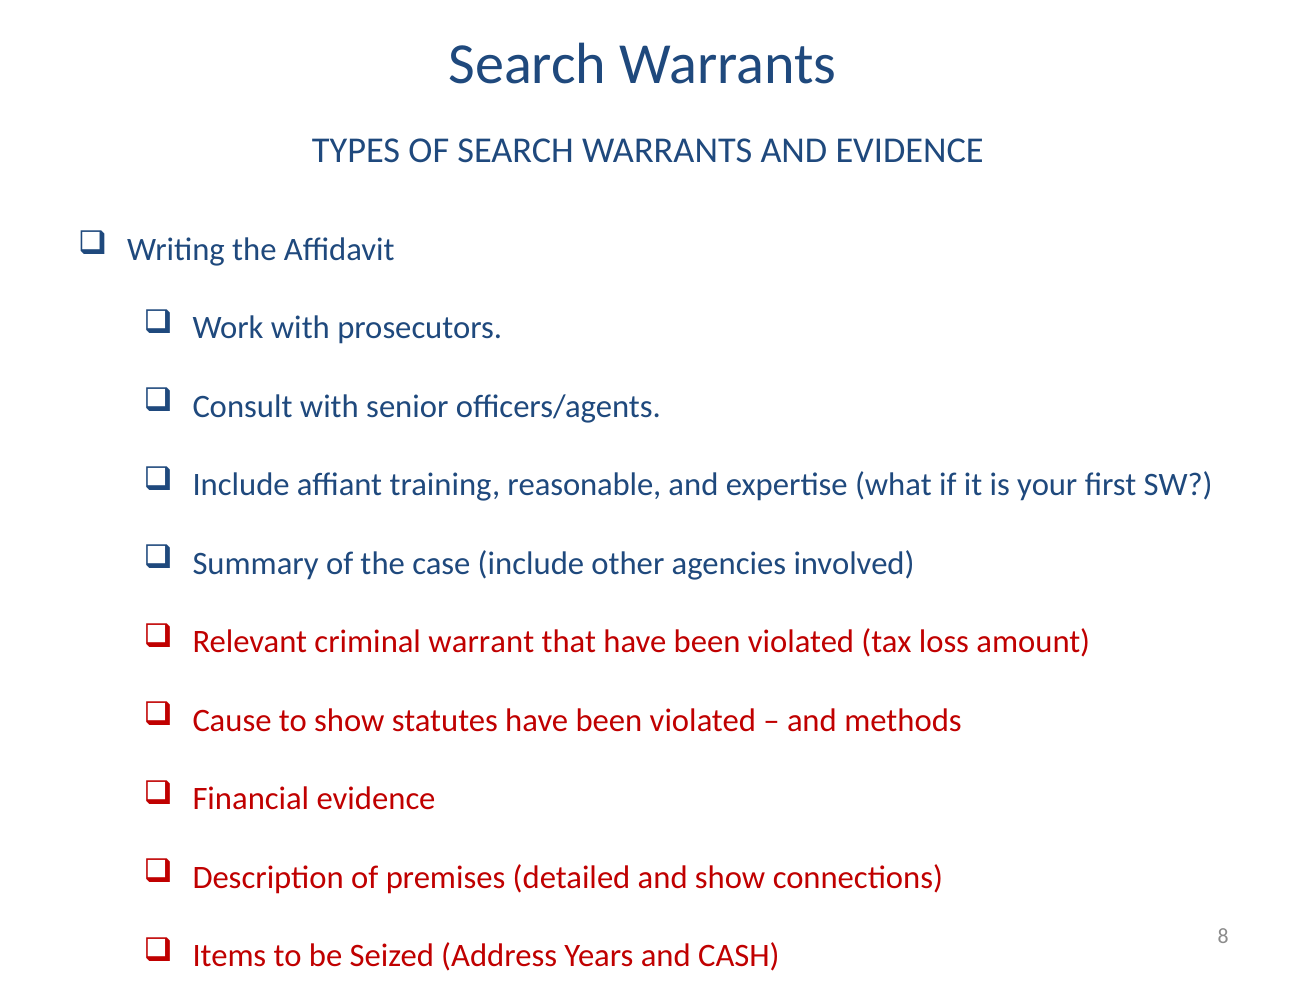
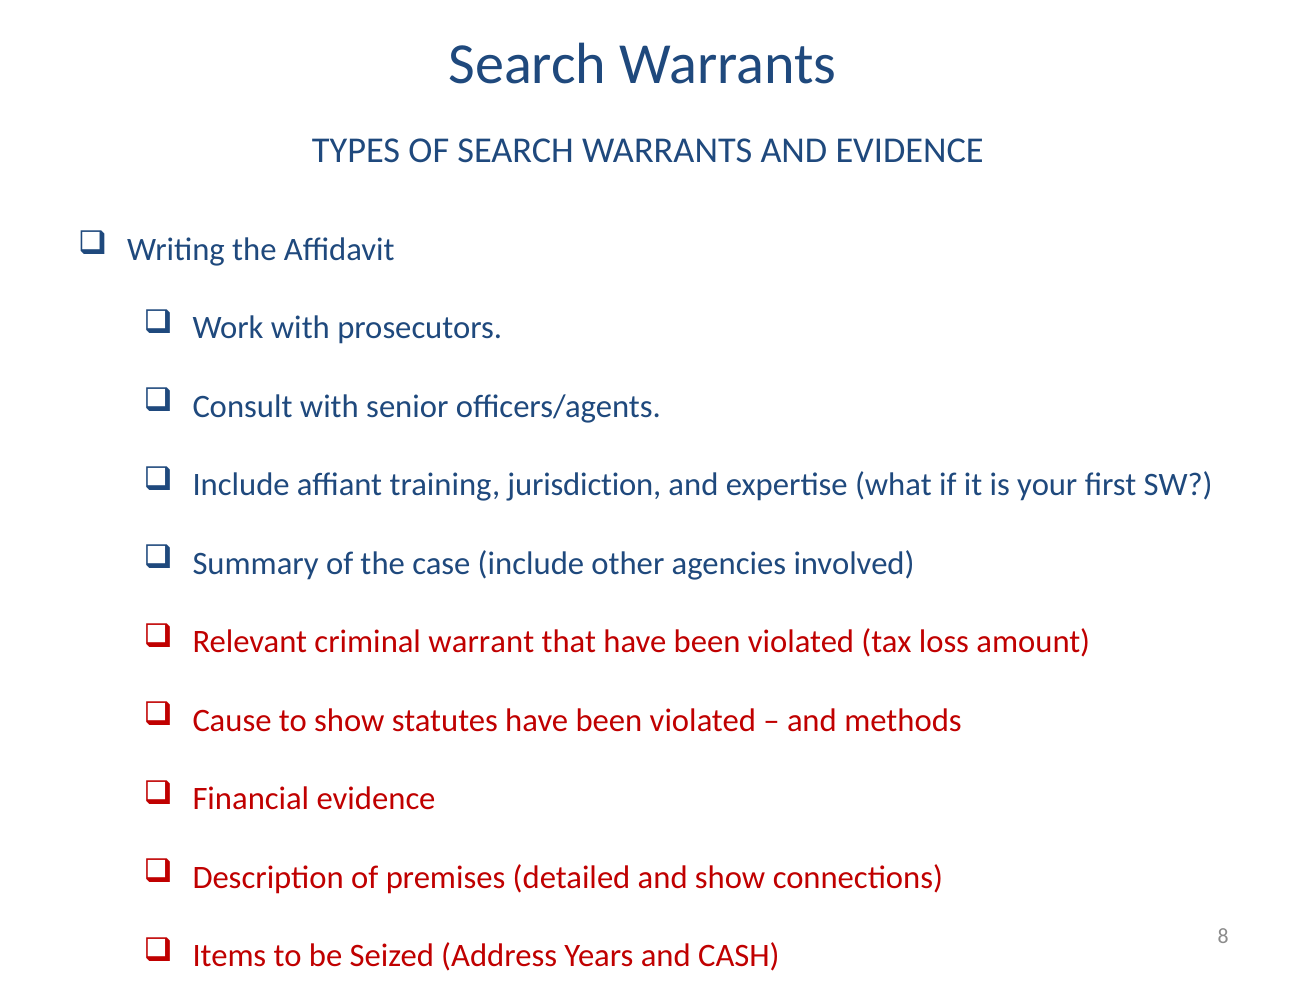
reasonable: reasonable -> jurisdiction
